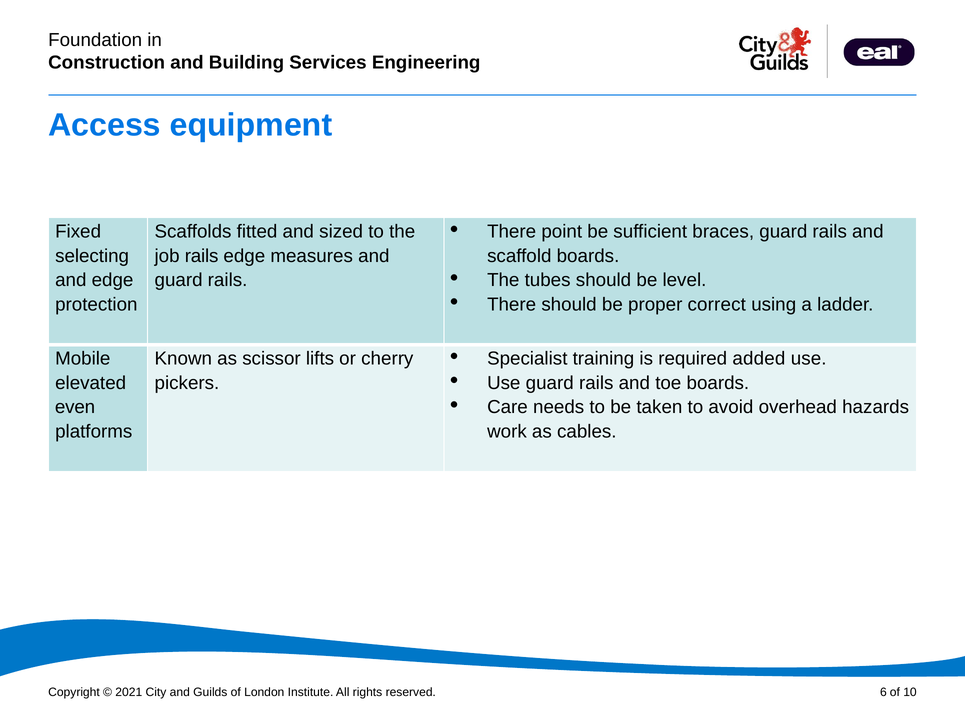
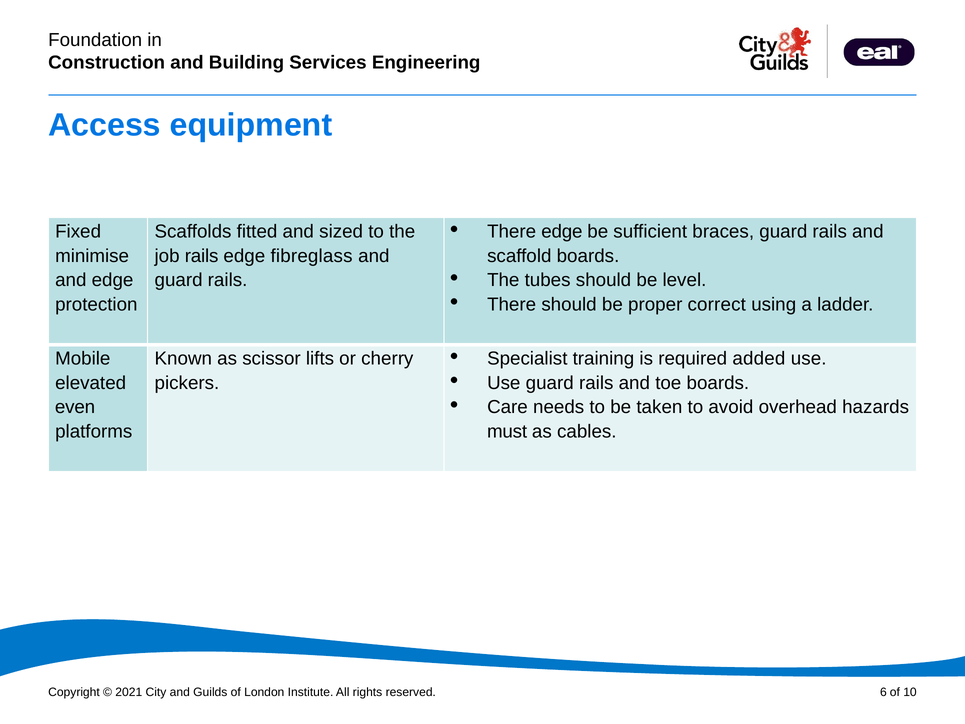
There point: point -> edge
selecting: selecting -> minimise
measures: measures -> fibreglass
work: work -> must
